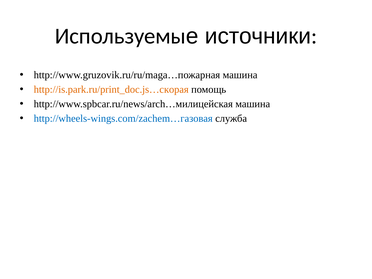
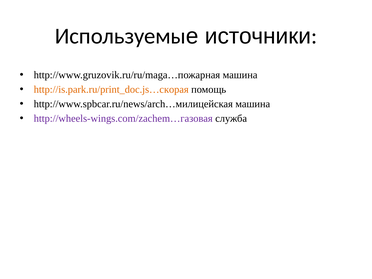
http://wheels-wings.com/zachem…газовая colour: blue -> purple
